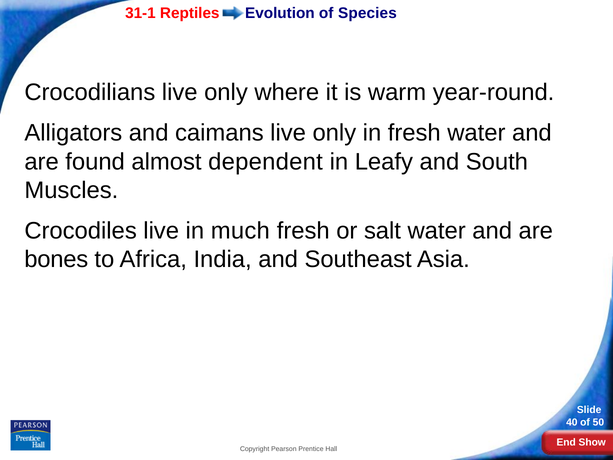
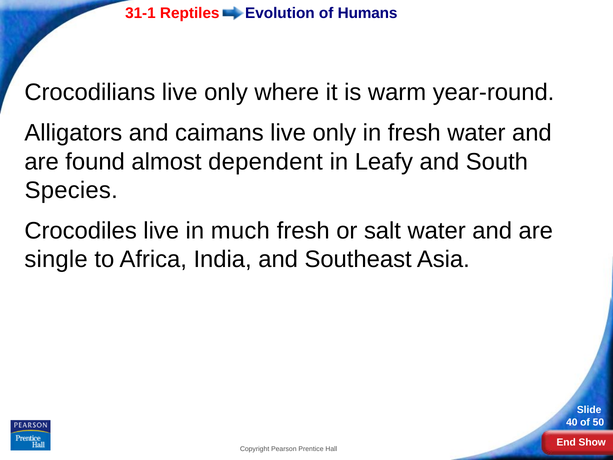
Species: Species -> Humans
Muscles: Muscles -> Species
bones: bones -> single
